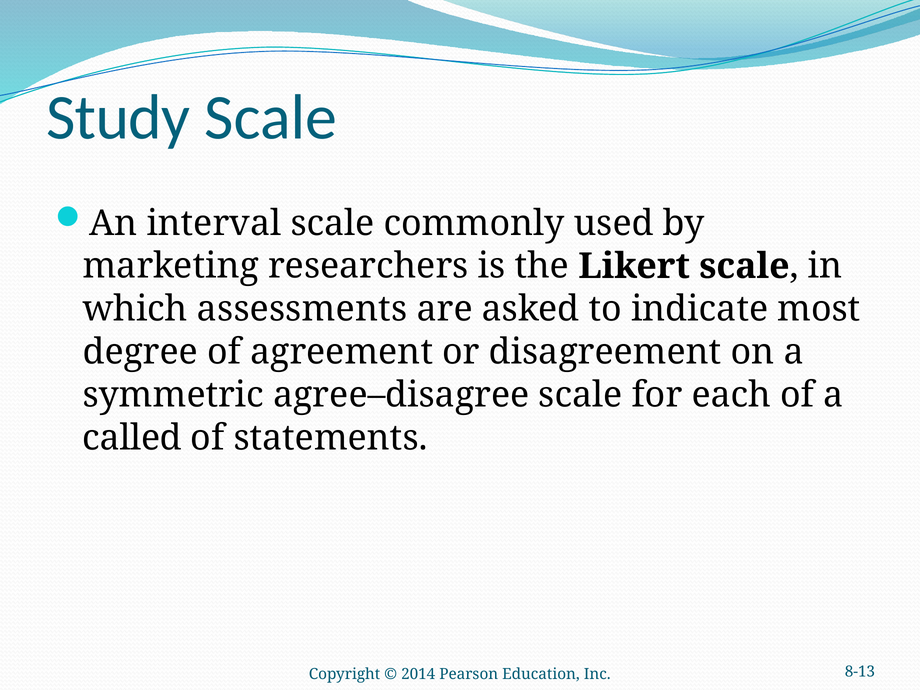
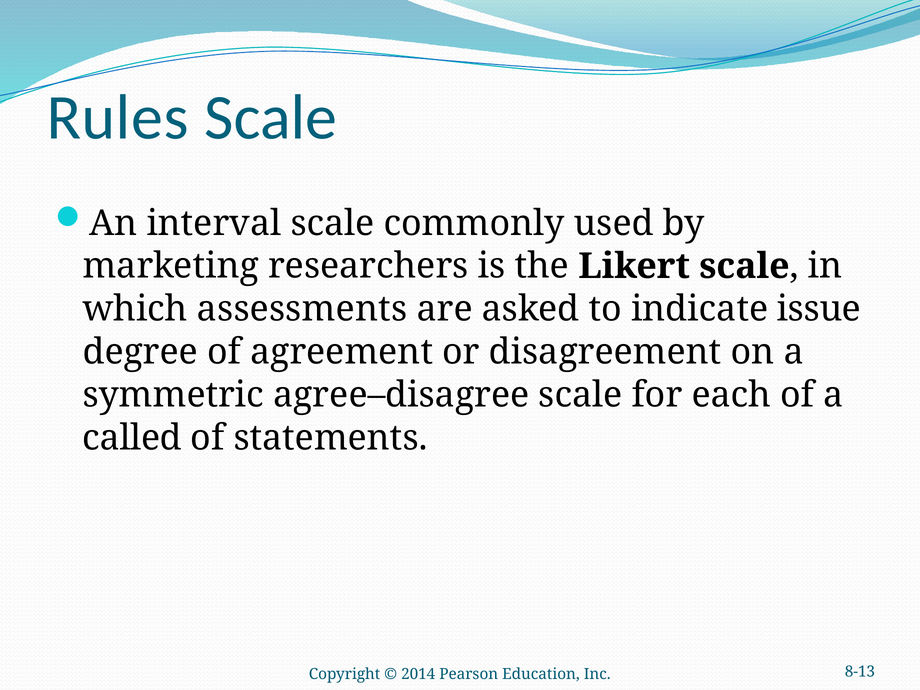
Study: Study -> Rules
most: most -> issue
